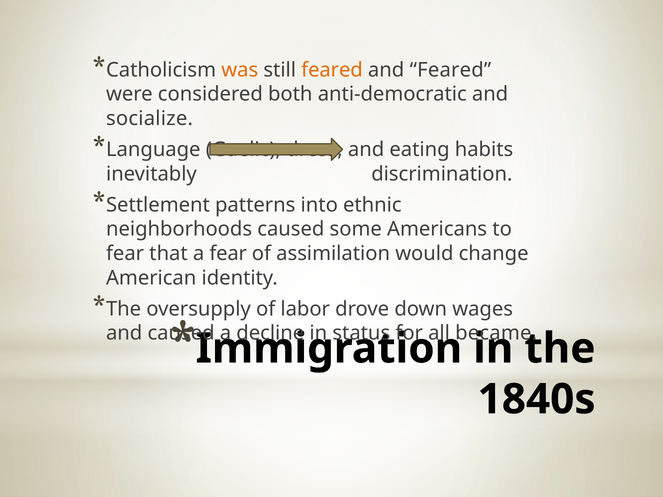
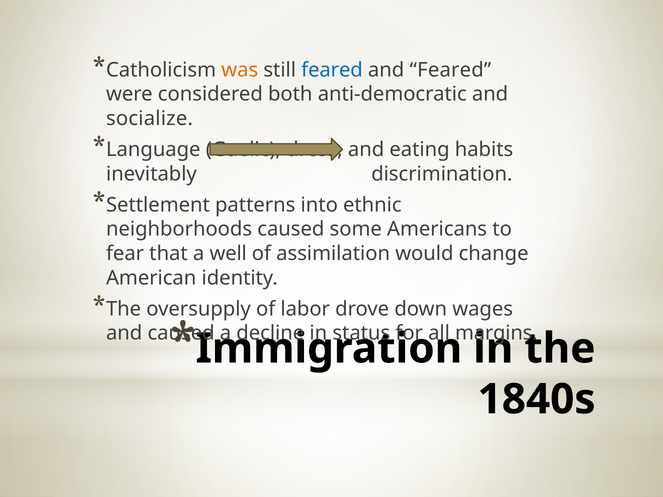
feared at (332, 70) colour: orange -> blue
a fear: fear -> well
became: became -> margins
